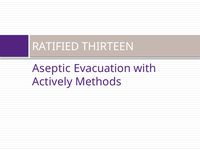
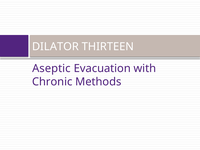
RATIFIED: RATIFIED -> DILATOR
Actively: Actively -> Chronic
